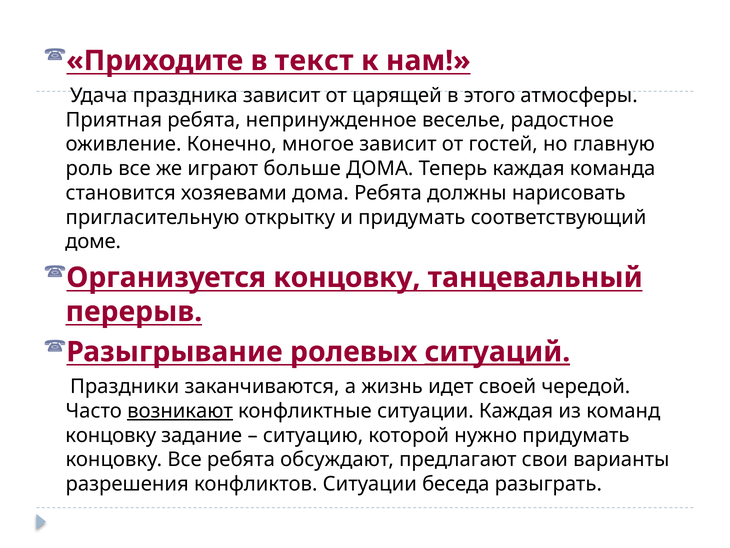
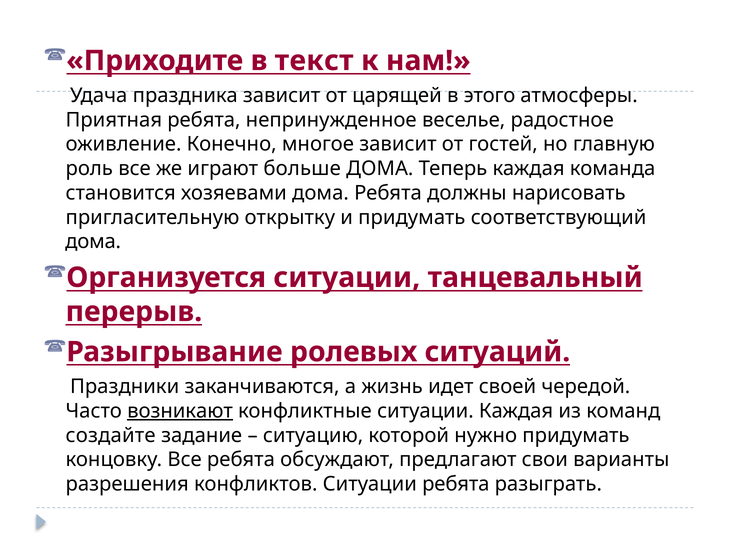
доме at (93, 241): доме -> дома
Организуется концовку: концовку -> ситуации
ситуаций underline: present -> none
концовку at (111, 435): концовку -> создайте
Ситуации беседа: беседа -> ребята
